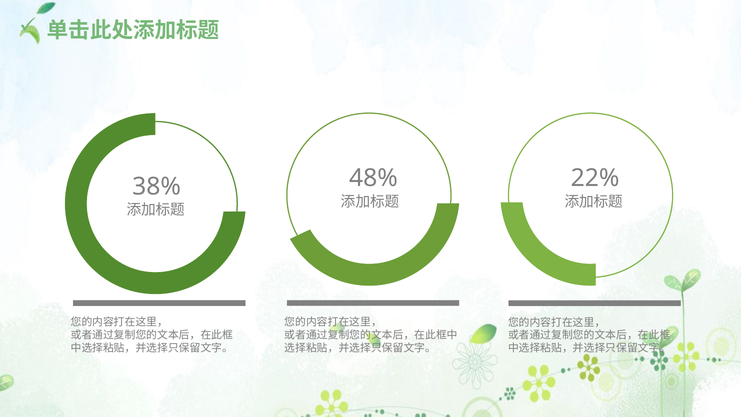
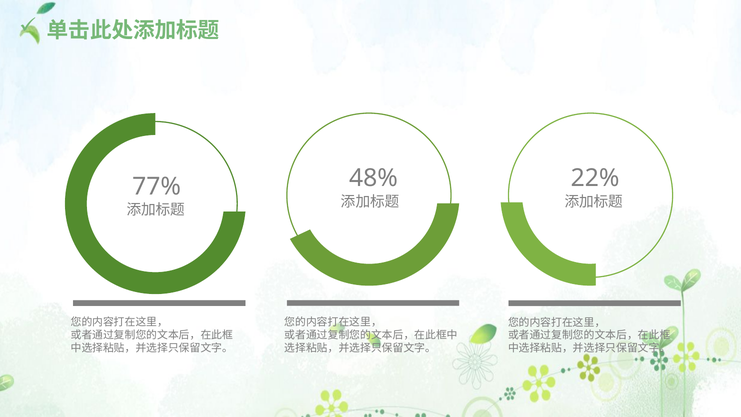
38%: 38% -> 77%
